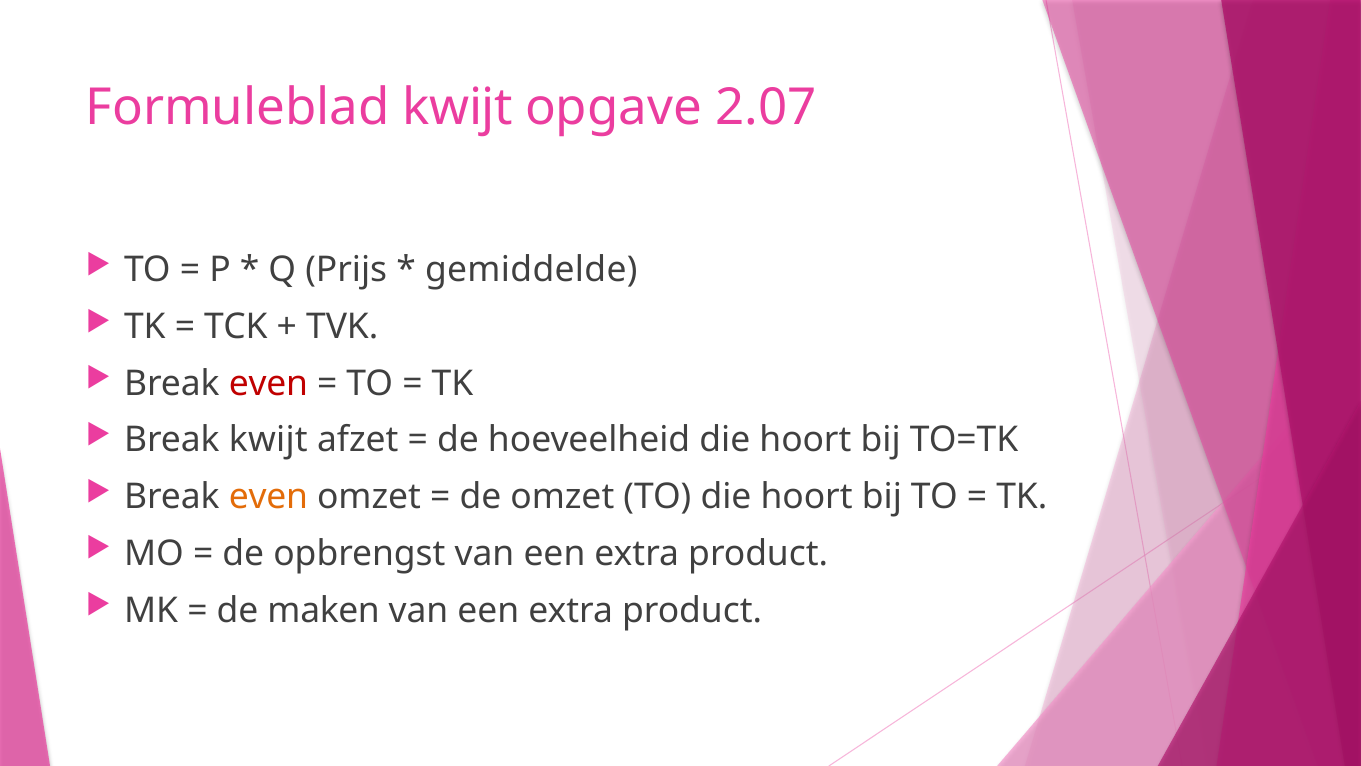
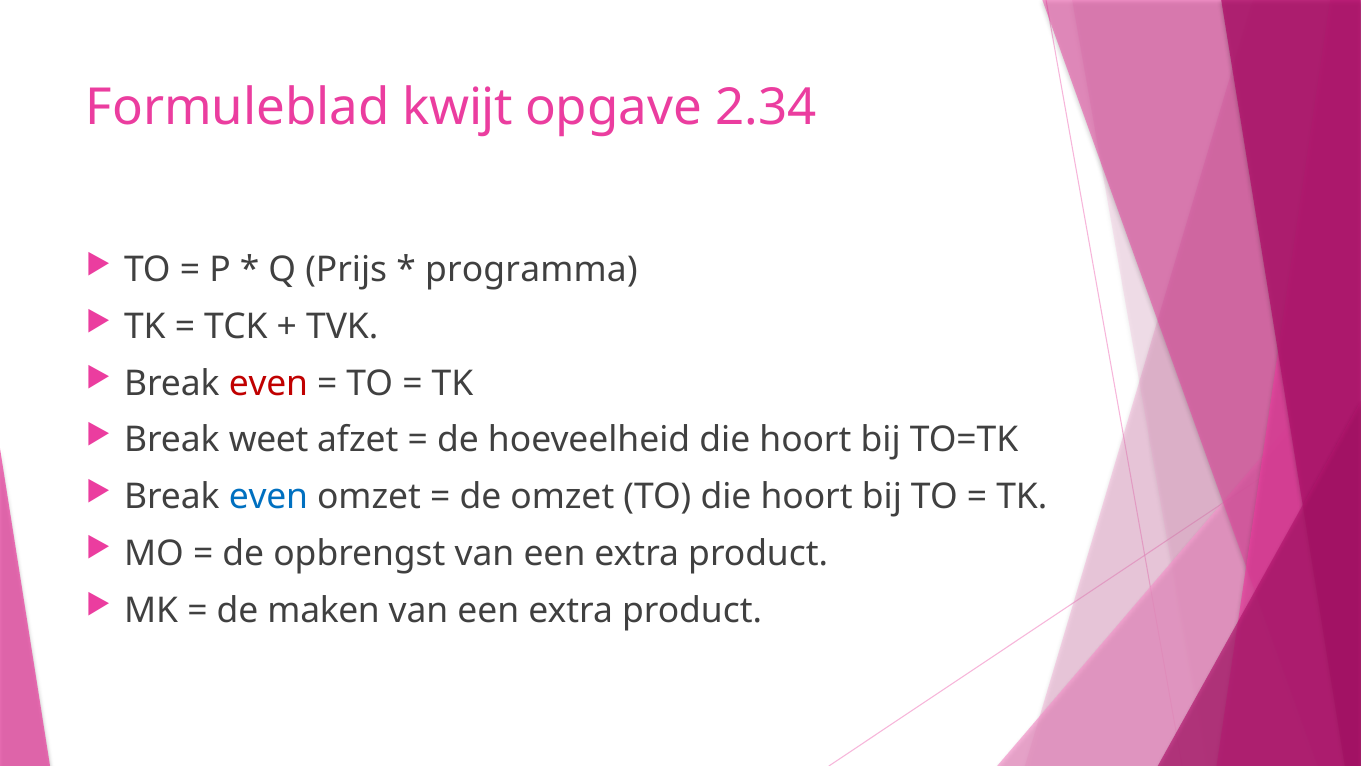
2.07: 2.07 -> 2.34
gemiddelde: gemiddelde -> programma
Break kwijt: kwijt -> weet
even at (269, 497) colour: orange -> blue
